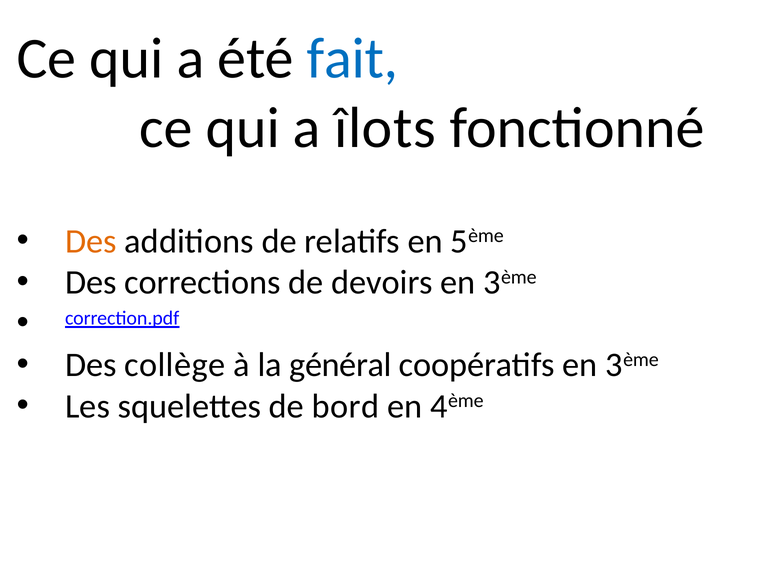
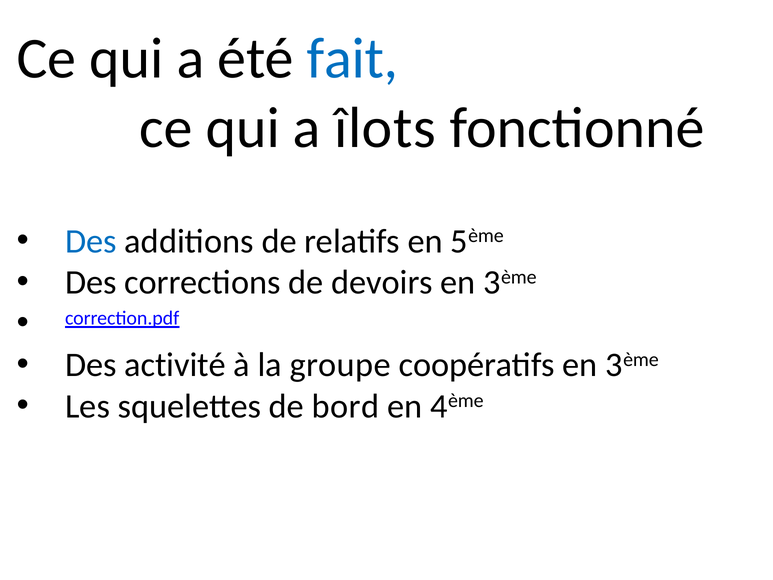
Des at (91, 241) colour: orange -> blue
collège: collège -> activité
général: général -> groupe
